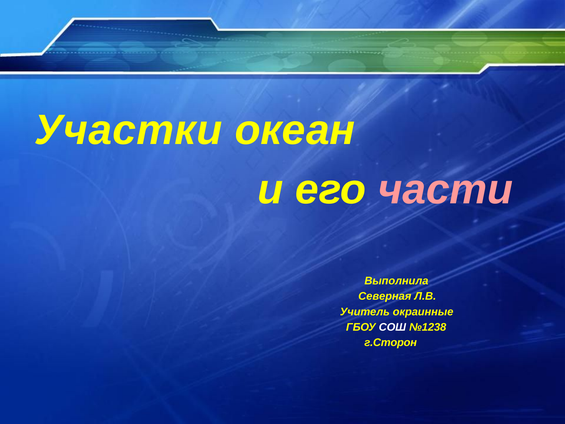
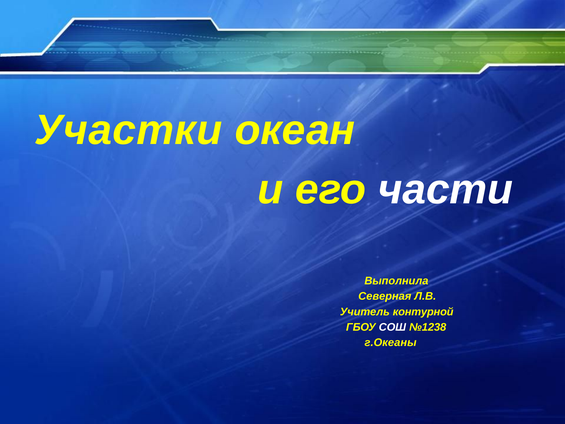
части colour: pink -> white
окраинные: окраинные -> контурной
г.Сторон: г.Сторон -> г.Океаны
